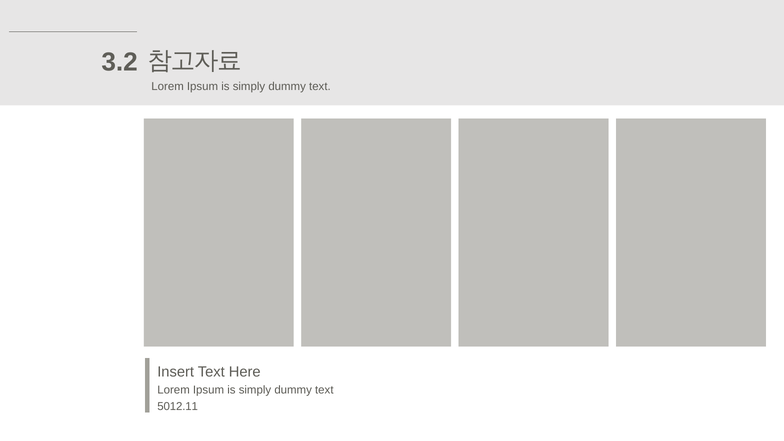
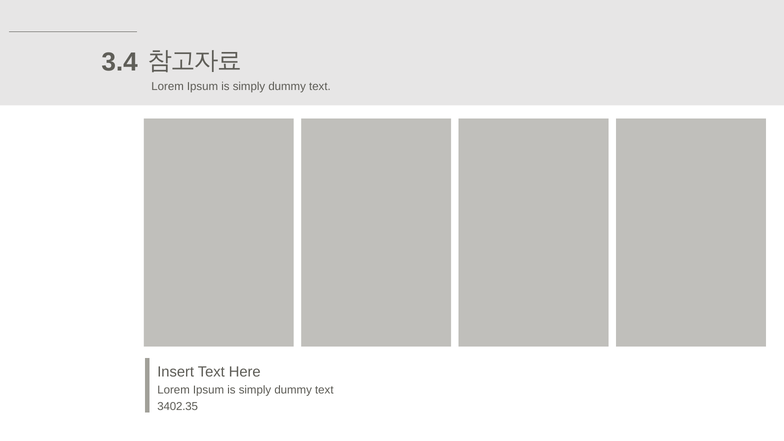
3.2: 3.2 -> 3.4
5012.11: 5012.11 -> 3402.35
